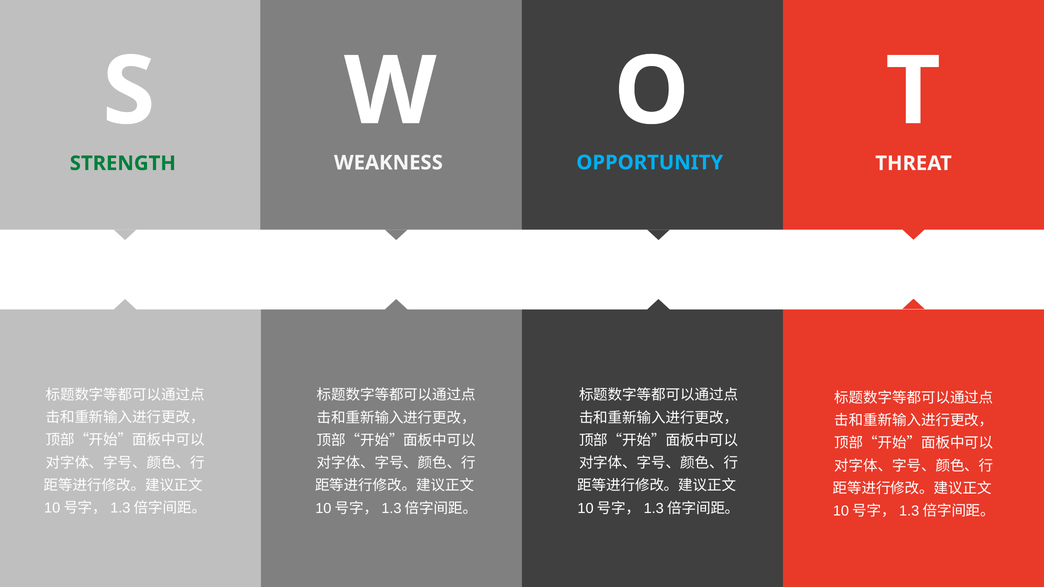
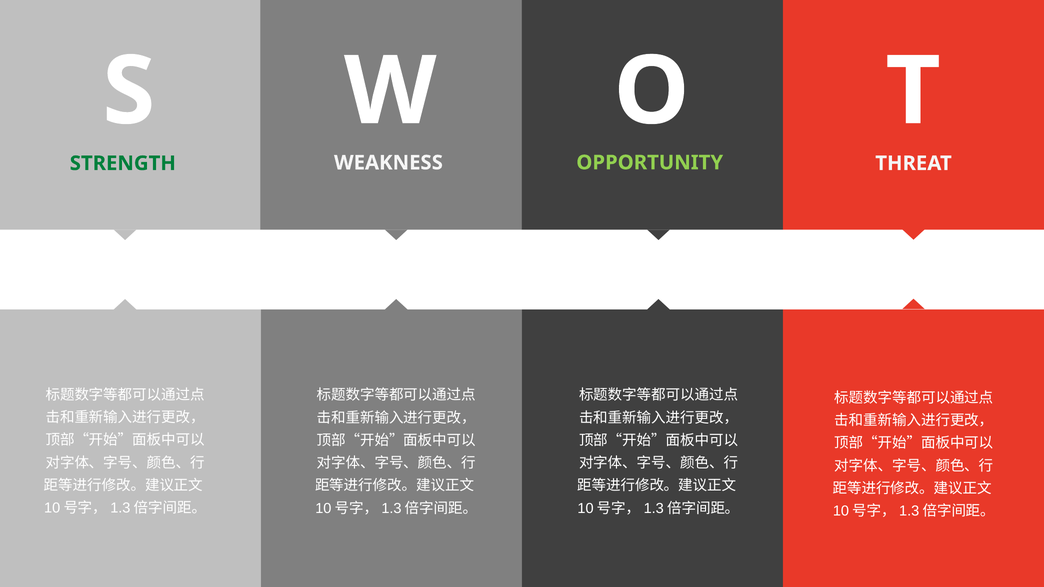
OPPORTUNITY colour: light blue -> light green
